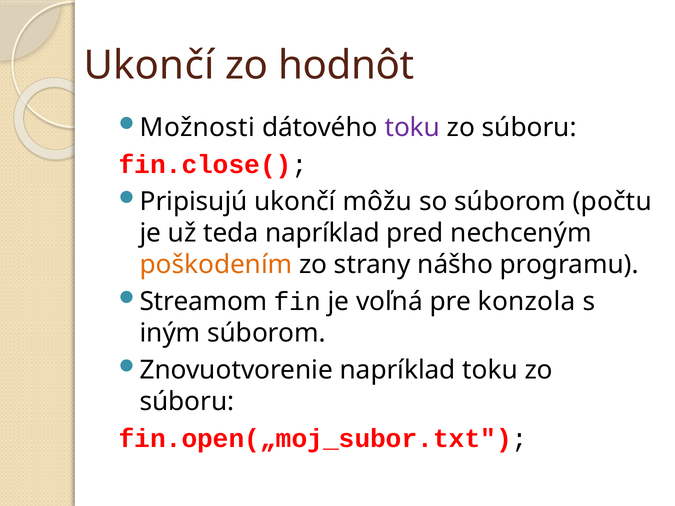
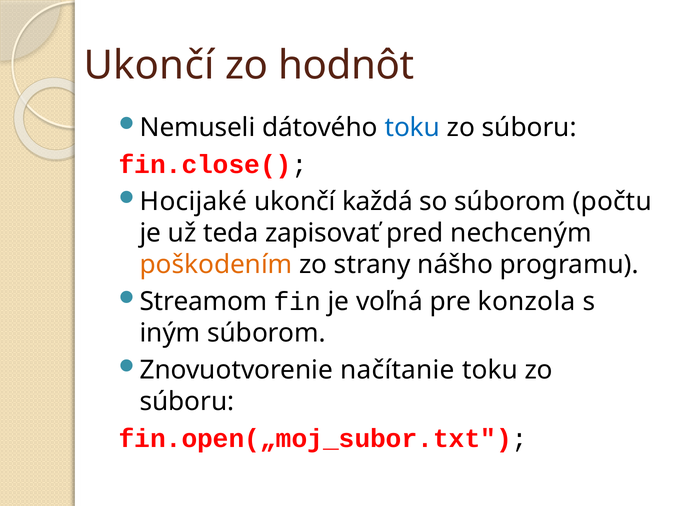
Možnosti: Možnosti -> Nemuseli
toku at (412, 128) colour: purple -> blue
Pripisujú: Pripisujú -> Hocijaké
môžu: môžu -> každá
teda napríklad: napríklad -> zapisovať
Znovuotvorenie napríklad: napríklad -> načítanie
